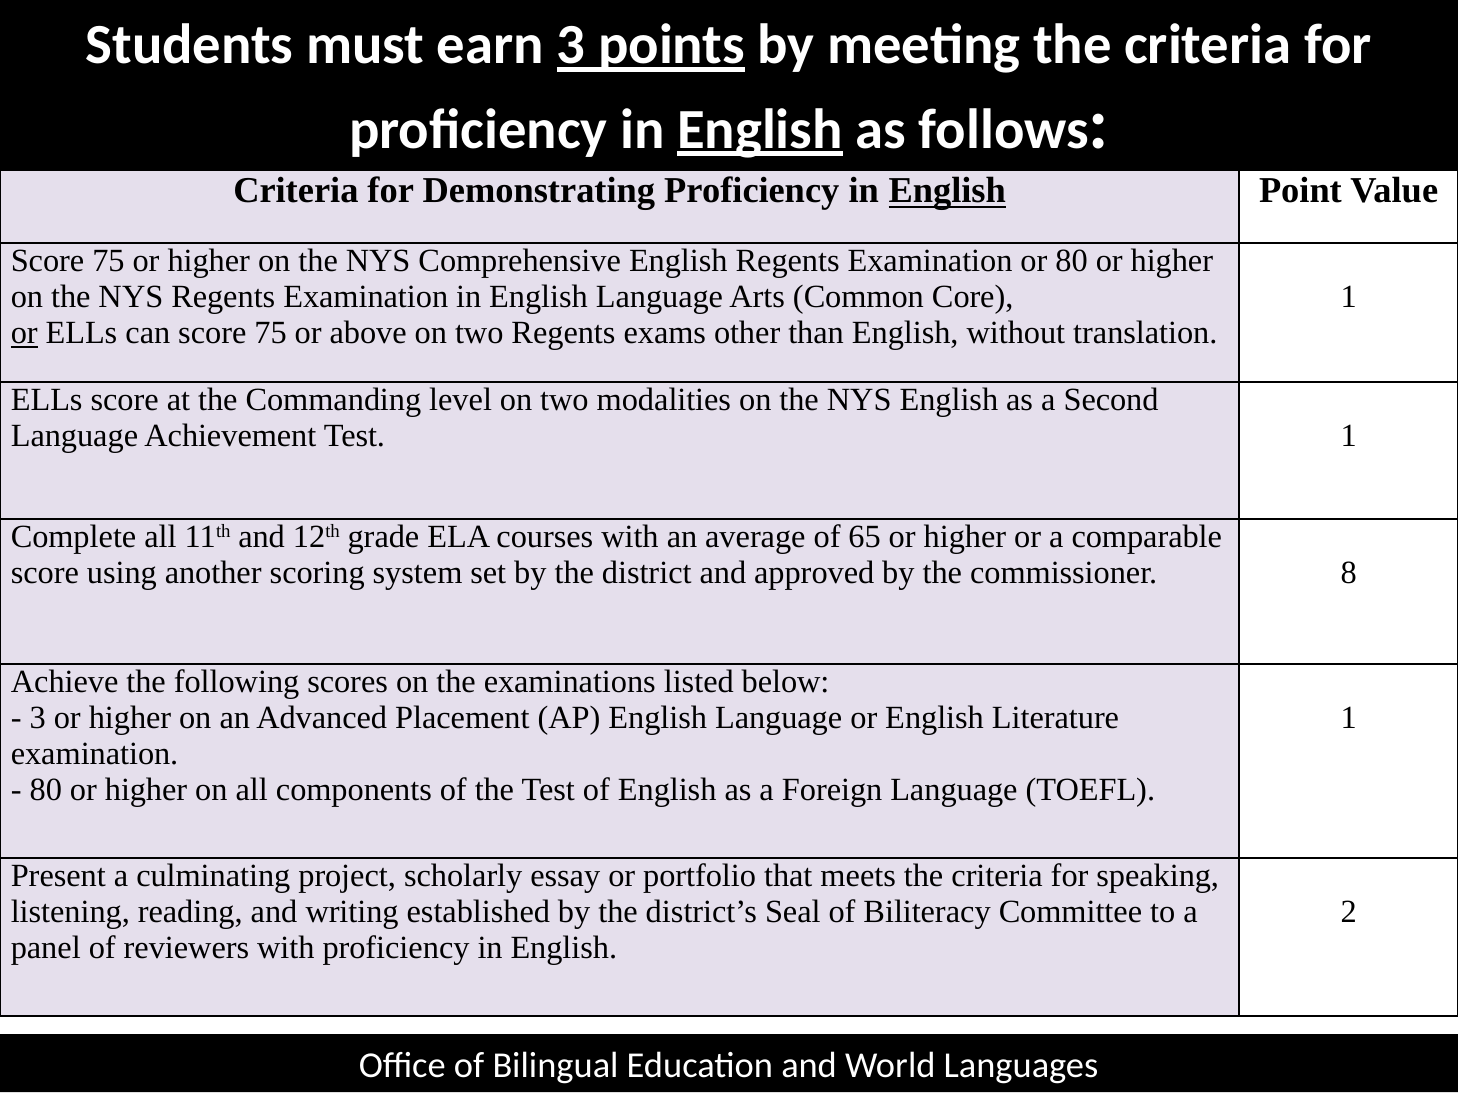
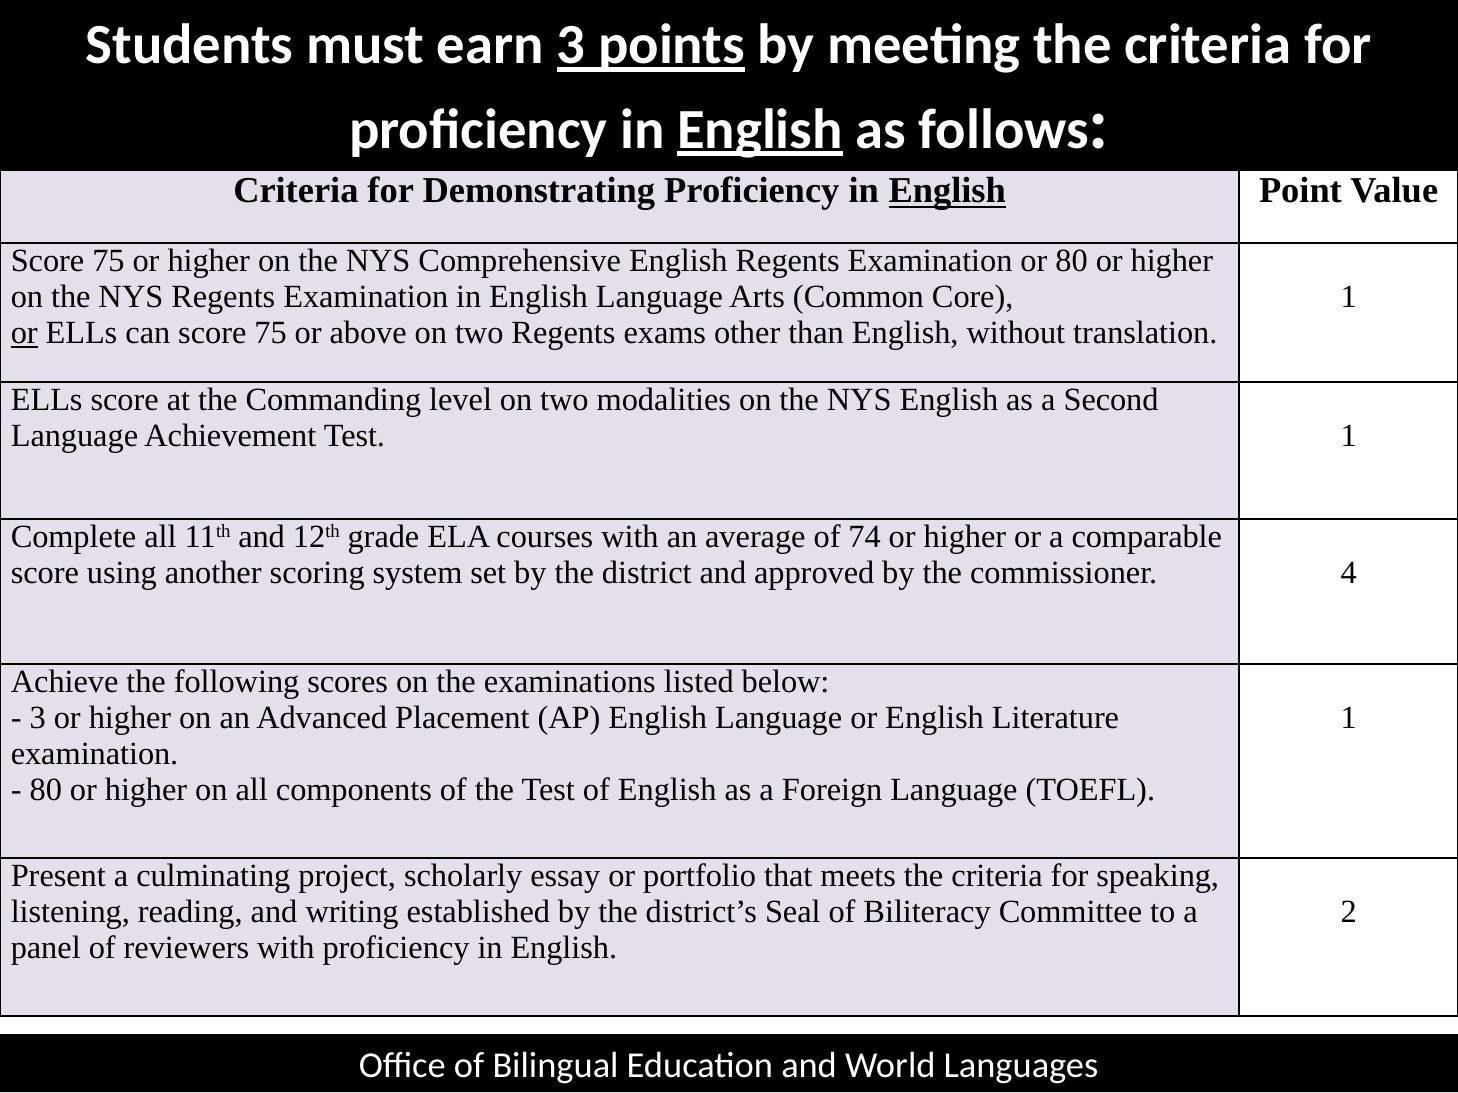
65: 65 -> 74
8: 8 -> 4
